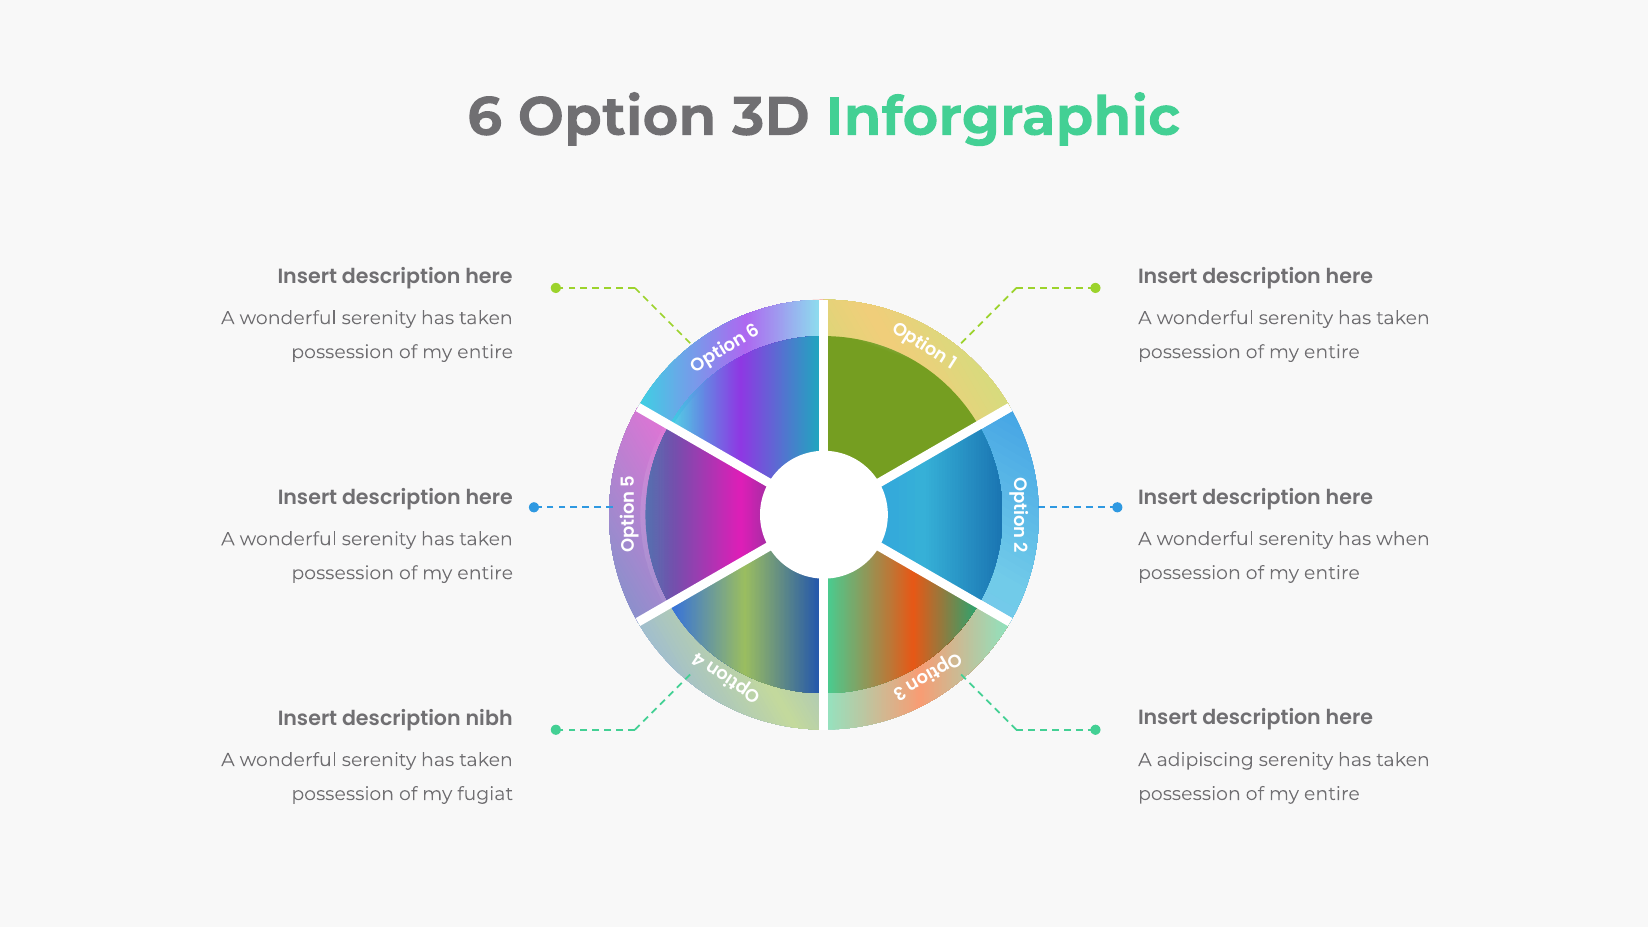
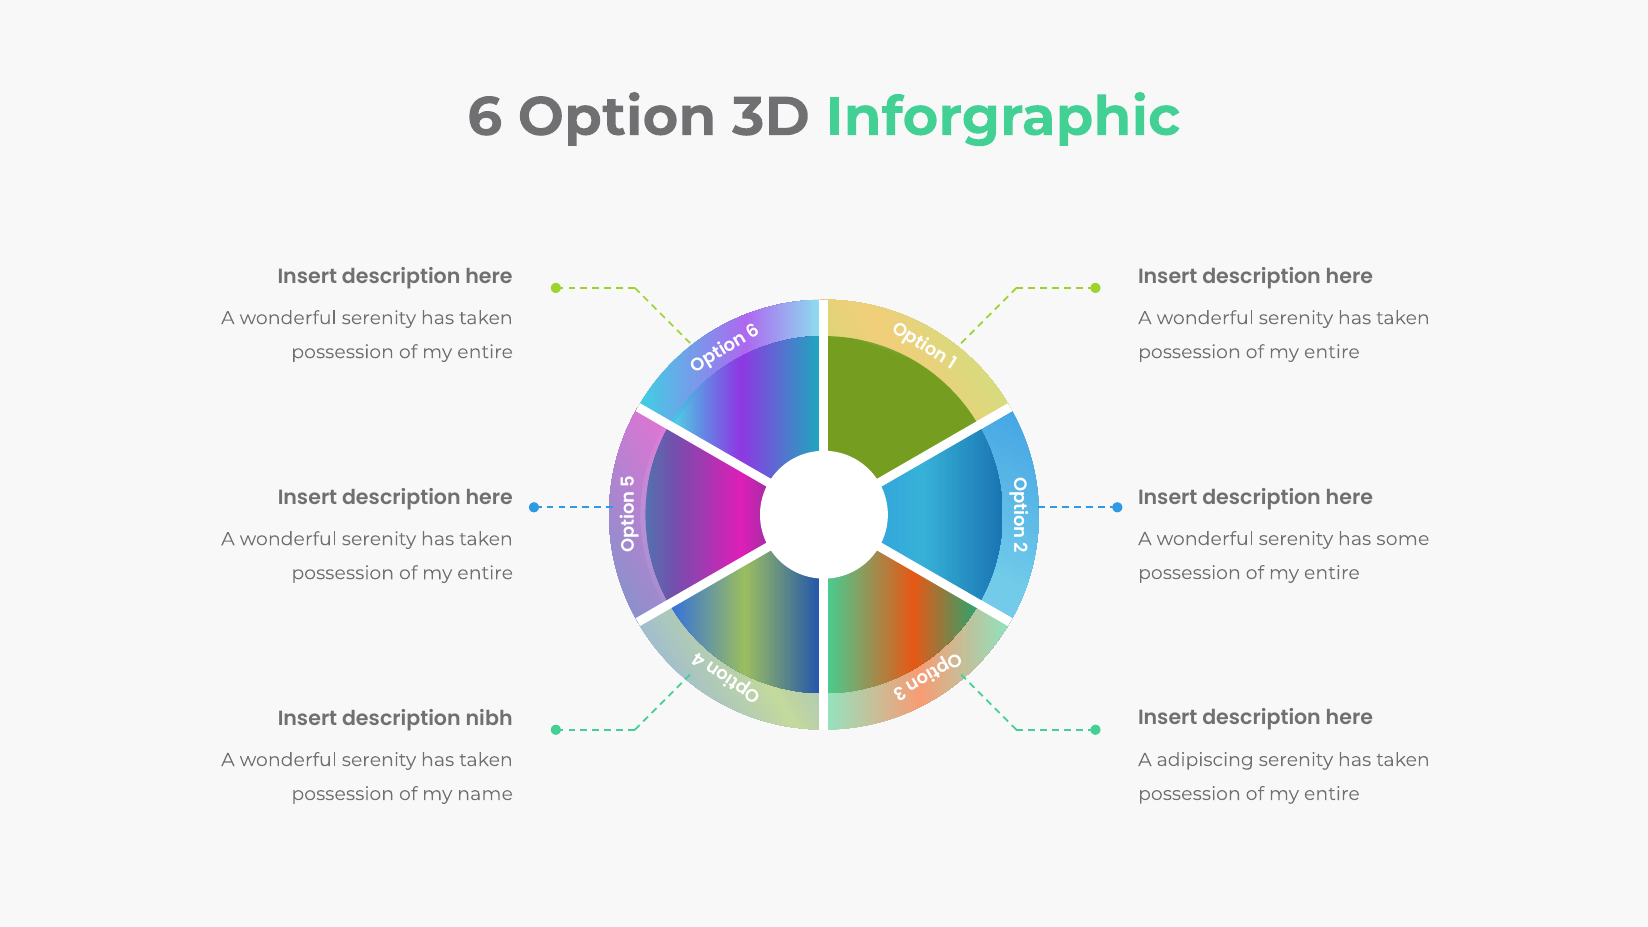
when: when -> some
fugiat: fugiat -> name
